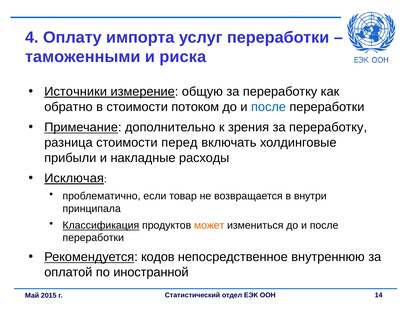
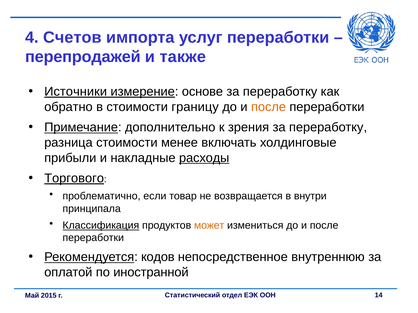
Оплату: Оплату -> Счетов
таможенными: таможенными -> перепродажей
риска: риска -> также
общую: общую -> основе
потоком: потоком -> границу
после at (269, 107) colour: blue -> orange
перед: перед -> менее
расходы underline: none -> present
Исключая: Исключая -> Торгового
